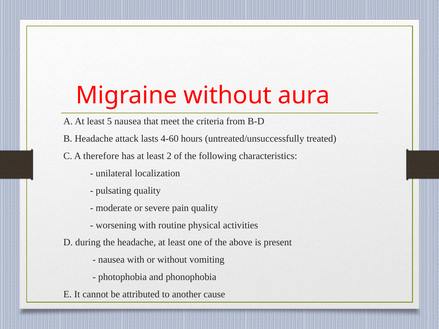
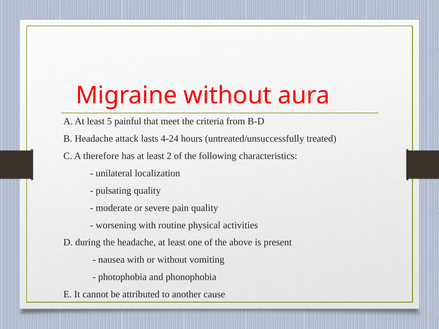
5 nausea: nausea -> painful
4-60: 4-60 -> 4-24
